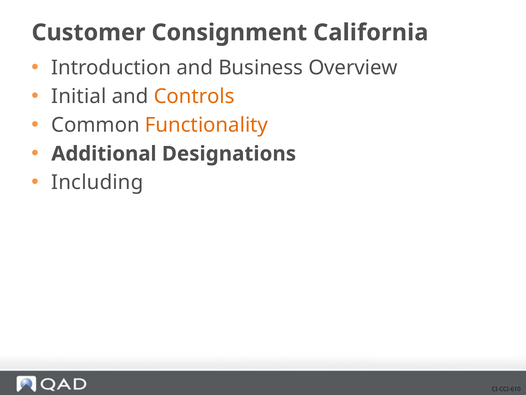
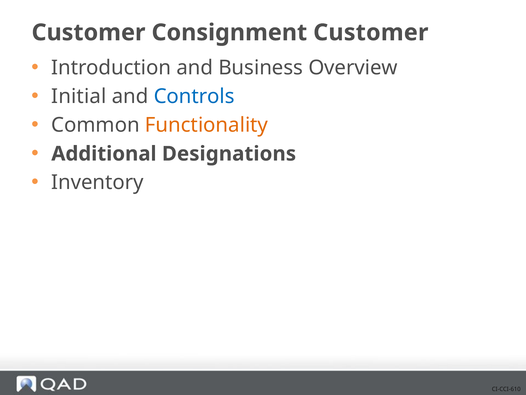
Consignment California: California -> Customer
Controls colour: orange -> blue
Including: Including -> Inventory
